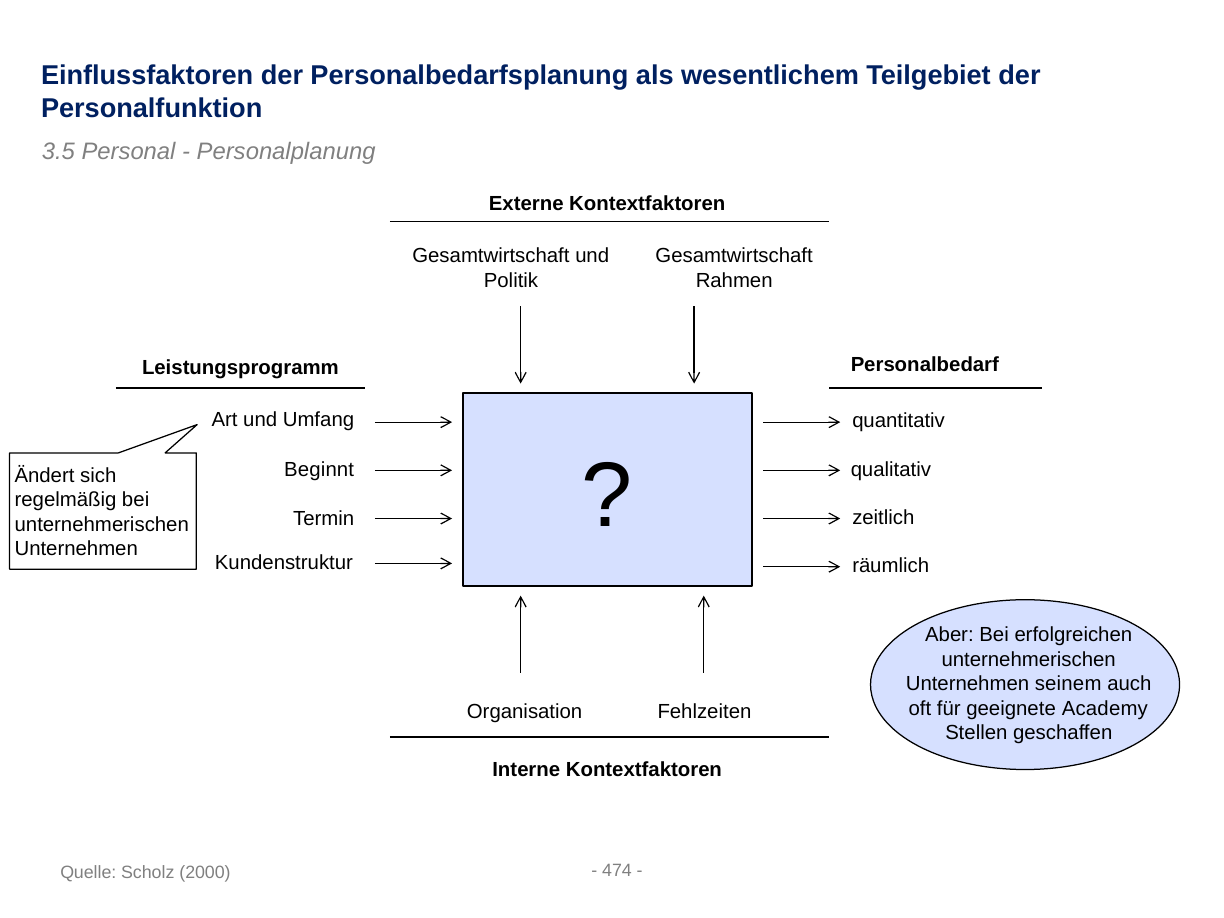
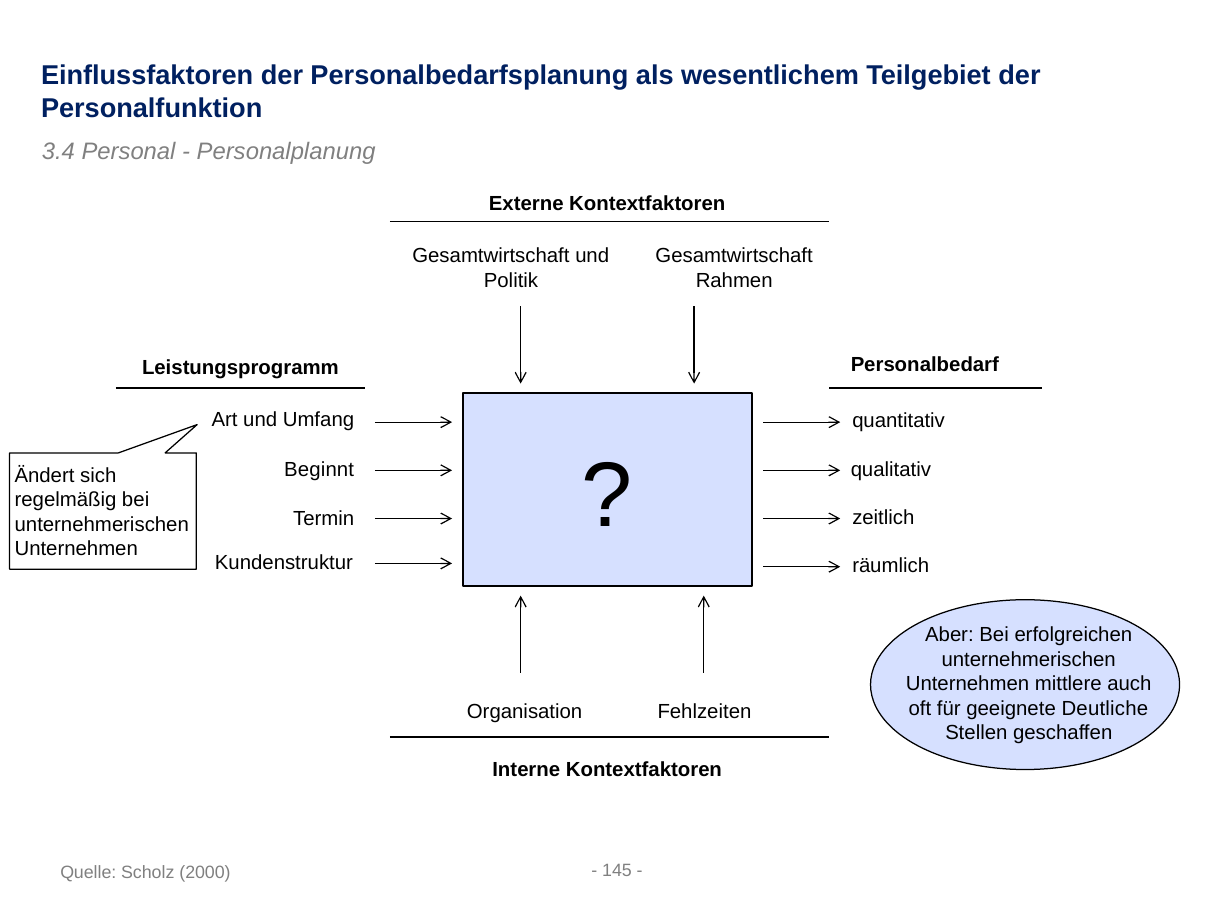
3.5: 3.5 -> 3.4
seinem: seinem -> mittlere
Academy: Academy -> Deutliche
474: 474 -> 145
